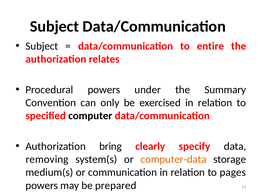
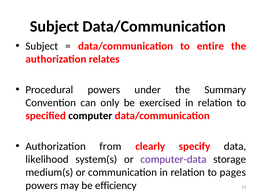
bring: bring -> from
removing: removing -> likelihood
computer-data colour: orange -> purple
prepared: prepared -> efficiency
